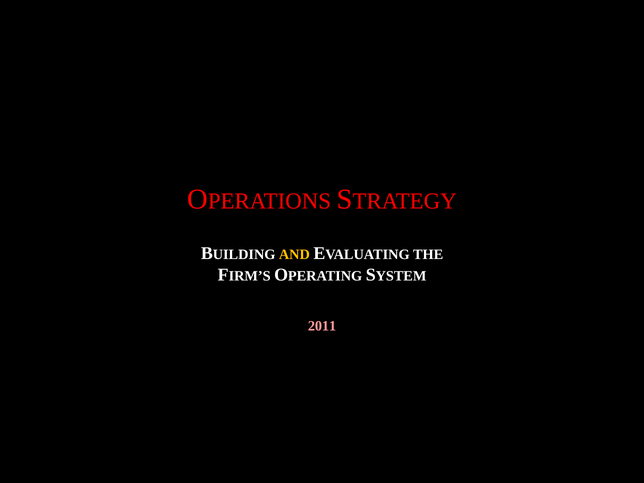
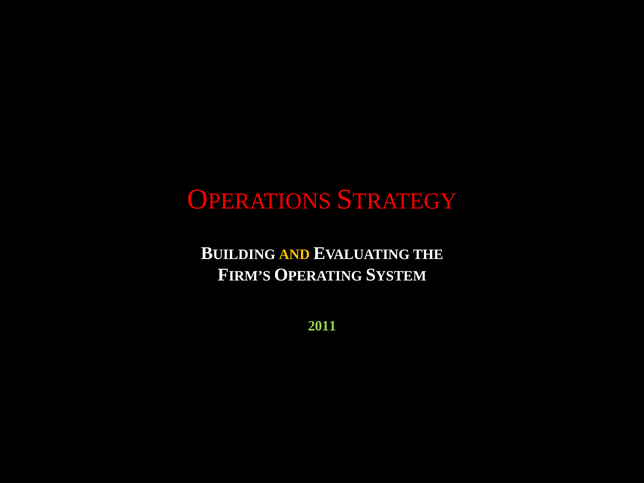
2011 colour: pink -> light green
